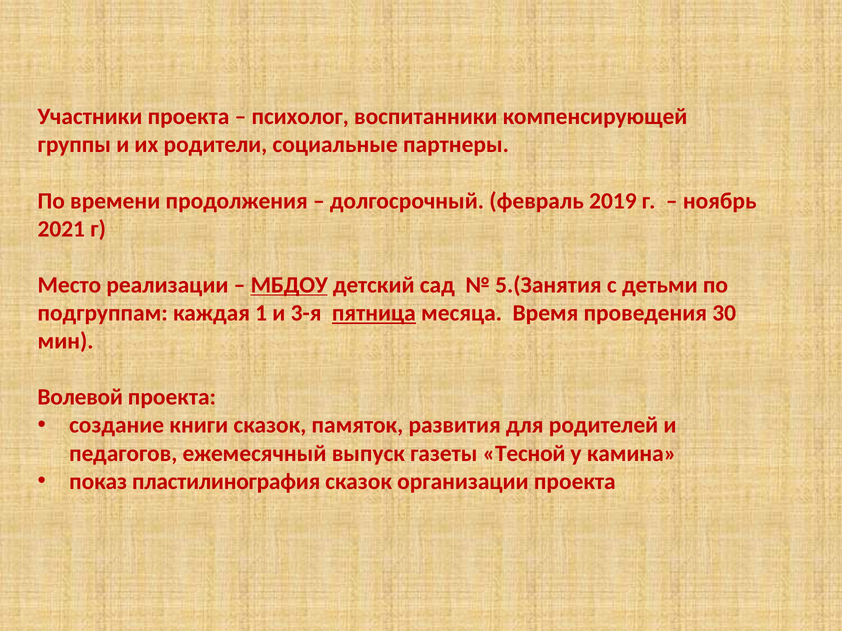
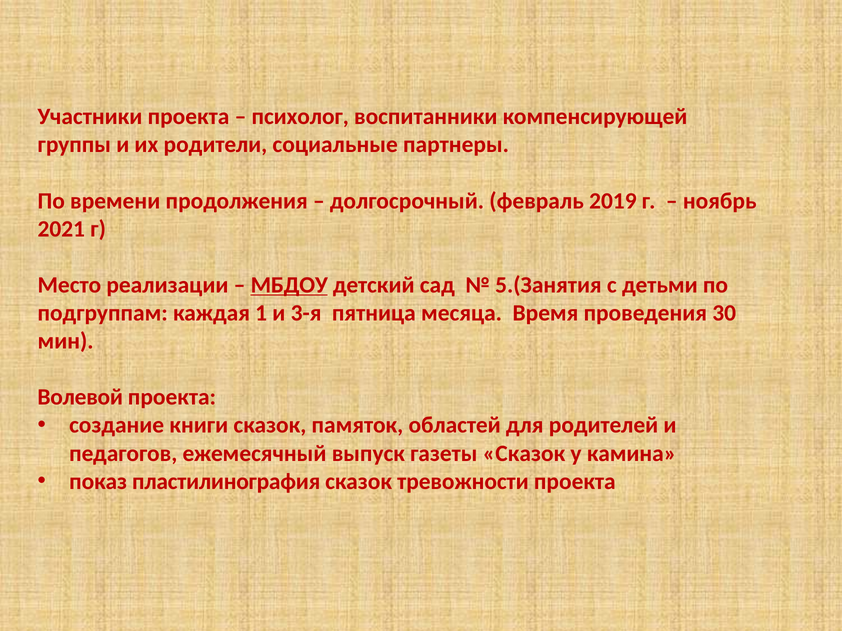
пятница underline: present -> none
развития: развития -> областей
газеты Тесной: Тесной -> Сказок
организации: организации -> тревожности
